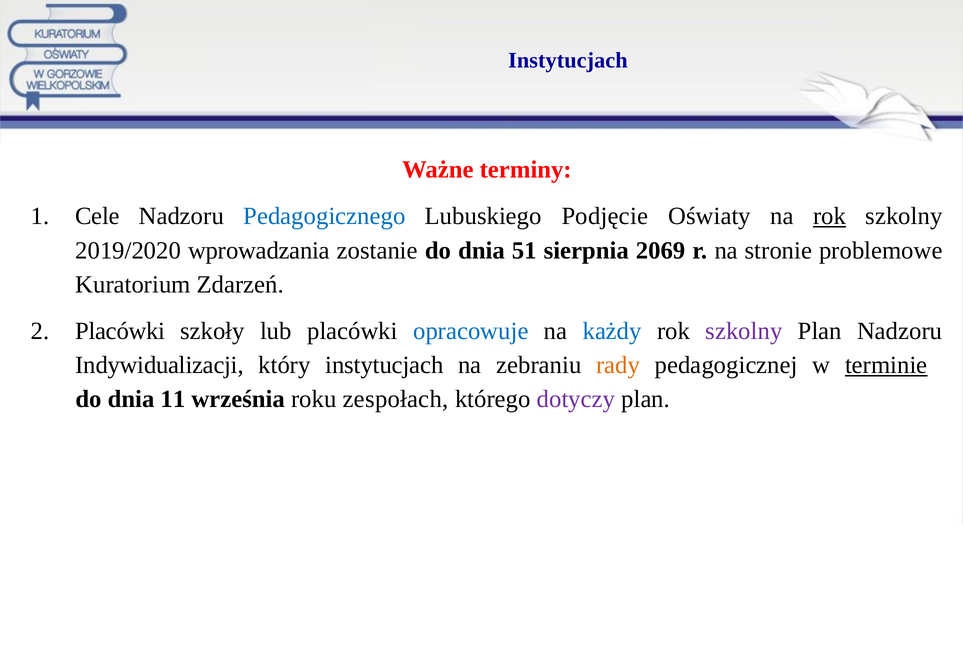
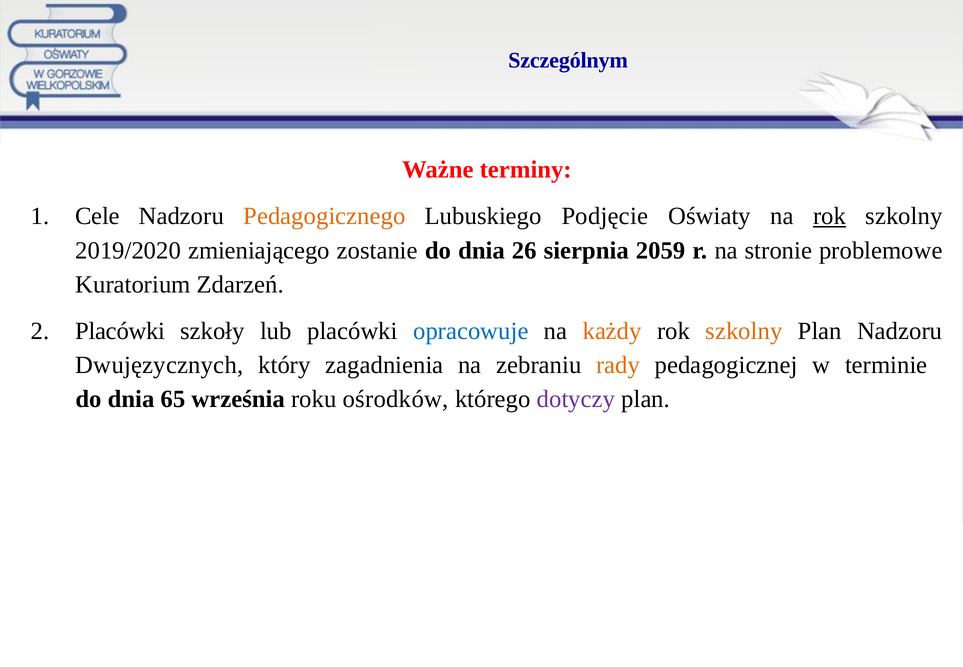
Instytucjach at (568, 61): Instytucjach -> Szczególnym
Pedagogicznego colour: blue -> orange
wprowadzania: wprowadzania -> zmieniającego
51: 51 -> 26
2069: 2069 -> 2059
każdy colour: blue -> orange
szkolny at (744, 331) colour: purple -> orange
Indywidualizacji: Indywidualizacji -> Dwujęzycznych
który instytucjach: instytucjach -> zagadnienia
terminie underline: present -> none
11: 11 -> 65
zespołach: zespołach -> ośrodków
